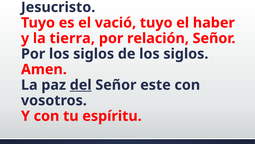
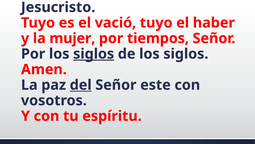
tierra: tierra -> mujer
relación: relación -> tiempos
siglos at (94, 54) underline: none -> present
